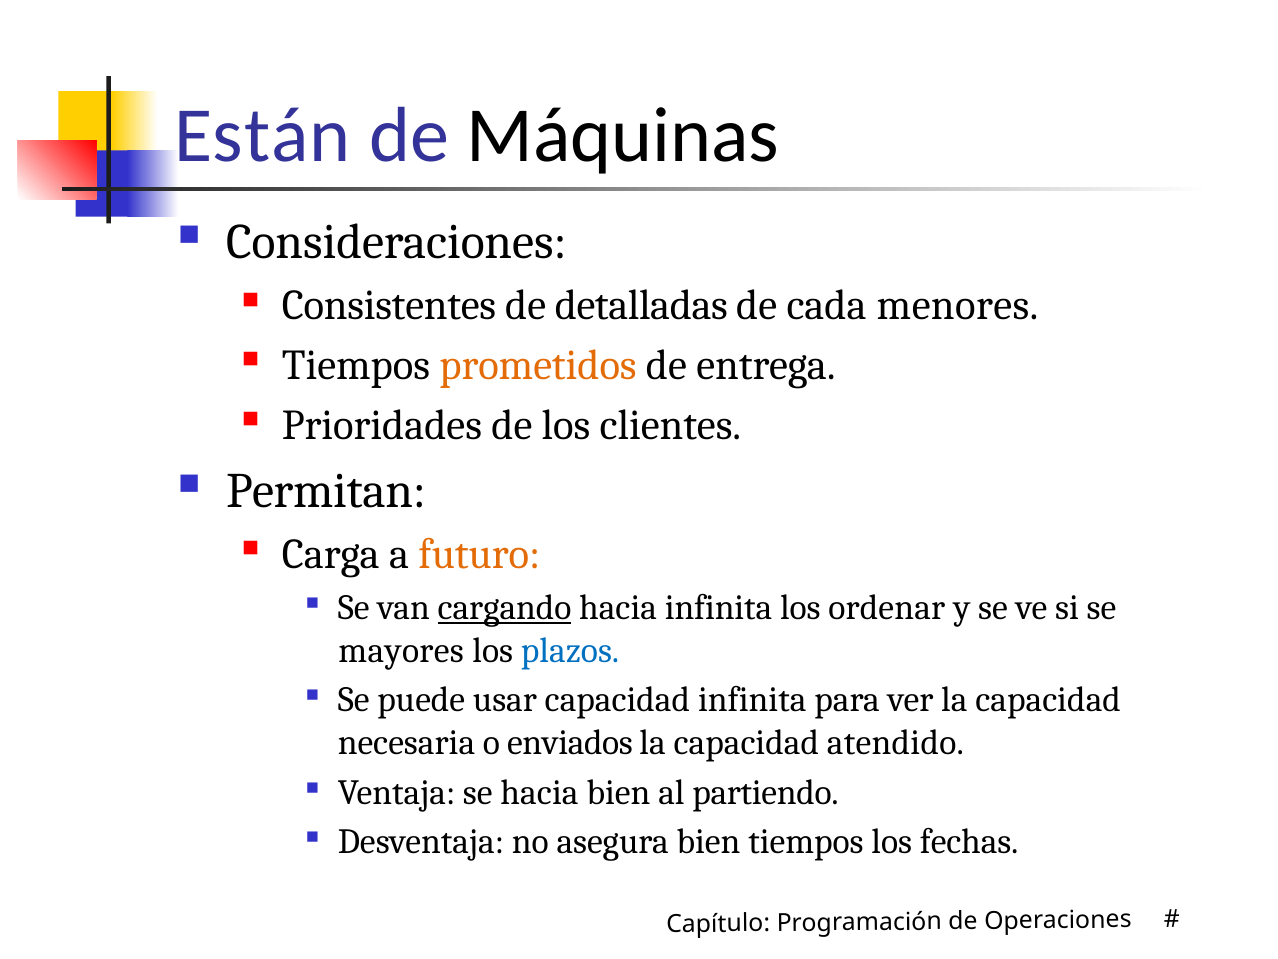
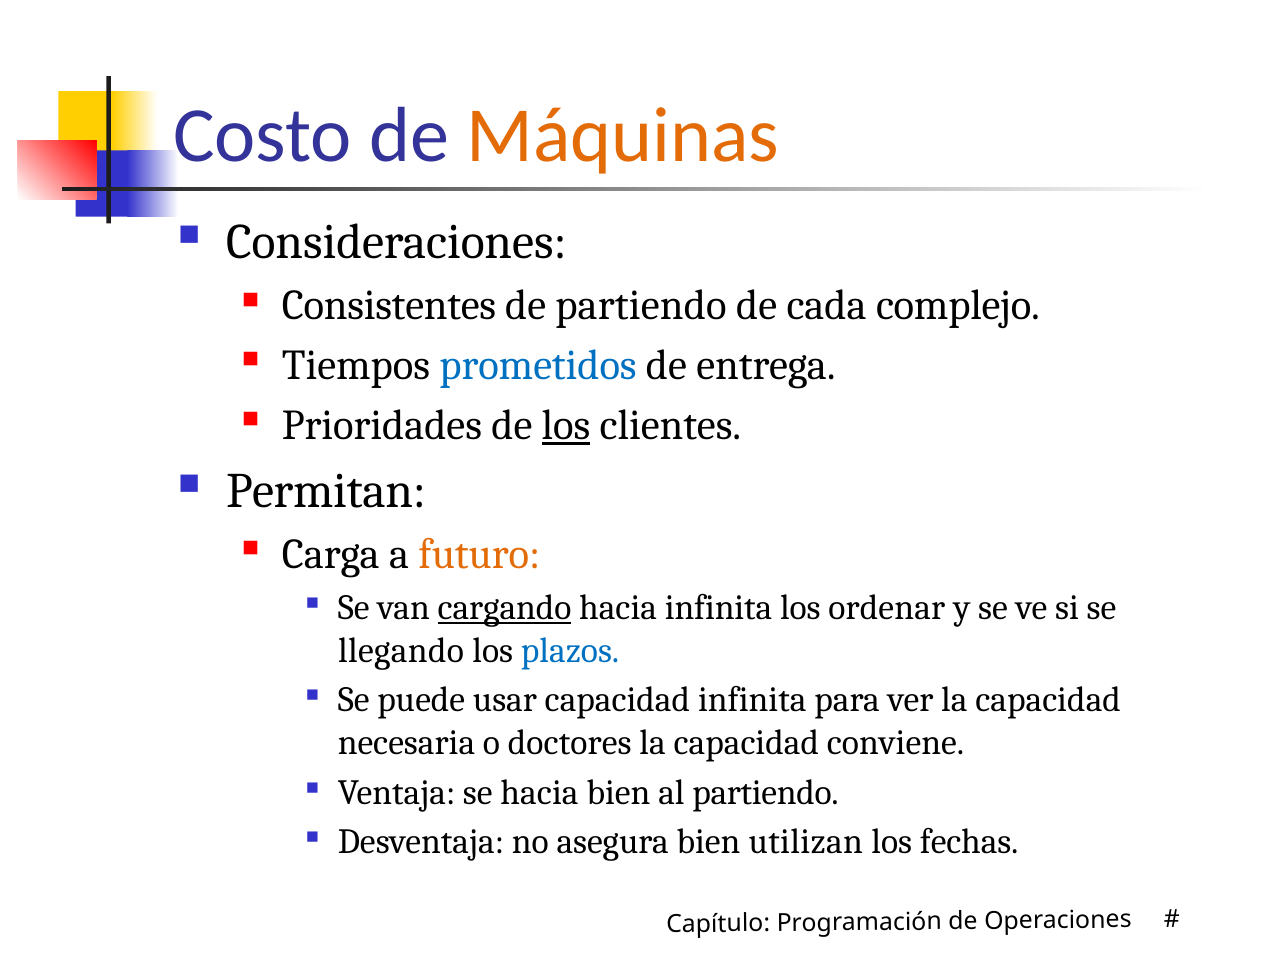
Están: Están -> Costo
Máquinas colour: black -> orange
de detalladas: detalladas -> partiendo
menores: menores -> complejo
prometidos colour: orange -> blue
los at (566, 425) underline: none -> present
mayores: mayores -> llegando
enviados: enviados -> doctores
atendido: atendido -> conviene
bien tiempos: tiempos -> utilizan
